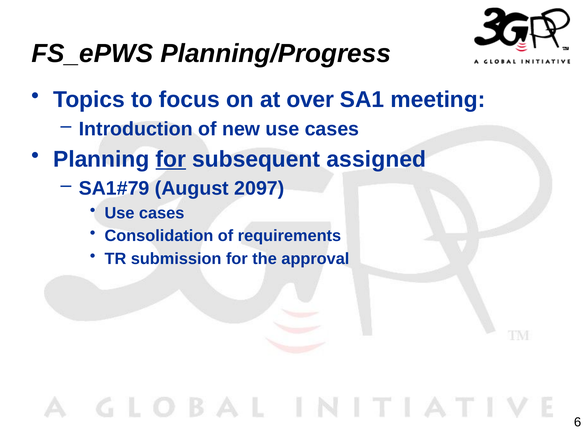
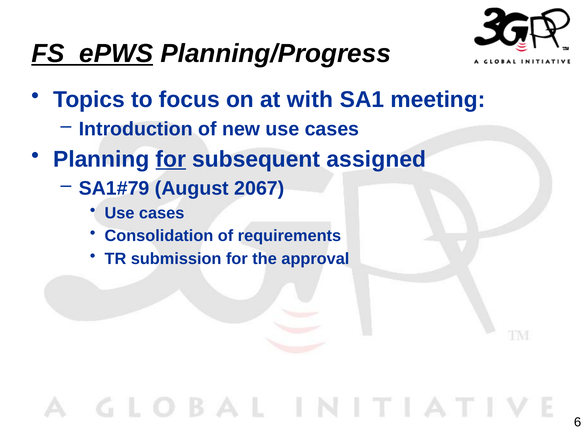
FS_ePWS underline: none -> present
over: over -> with
2097: 2097 -> 2067
